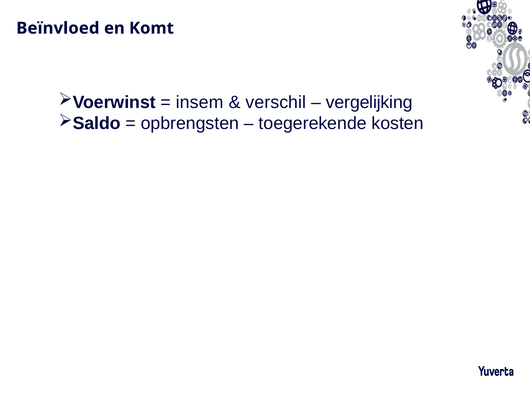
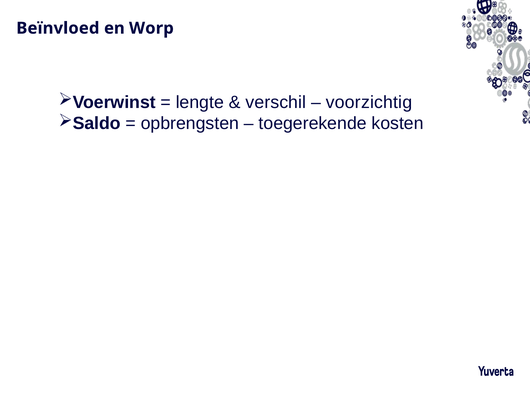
Komt: Komt -> Worp
insem: insem -> lengte
vergelijking: vergelijking -> voorzichtig
